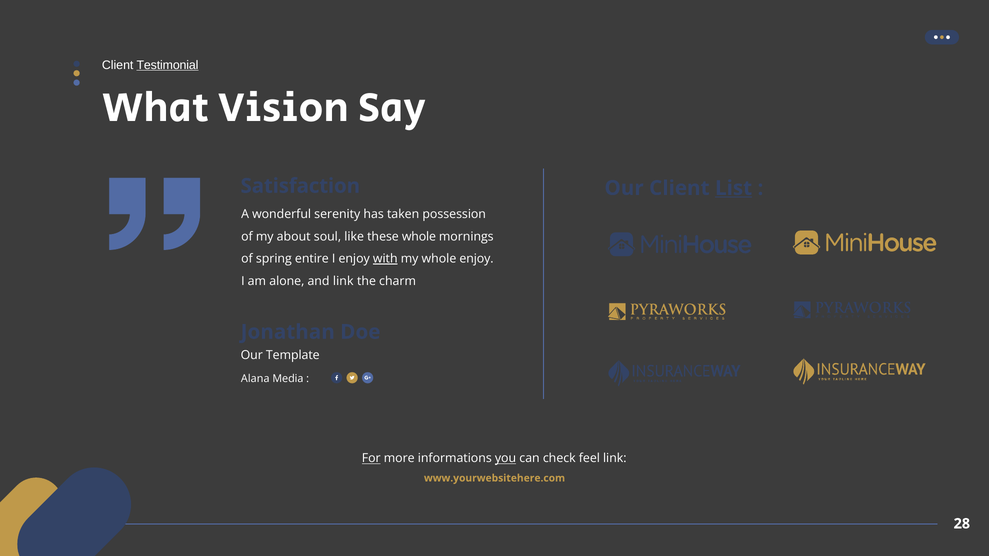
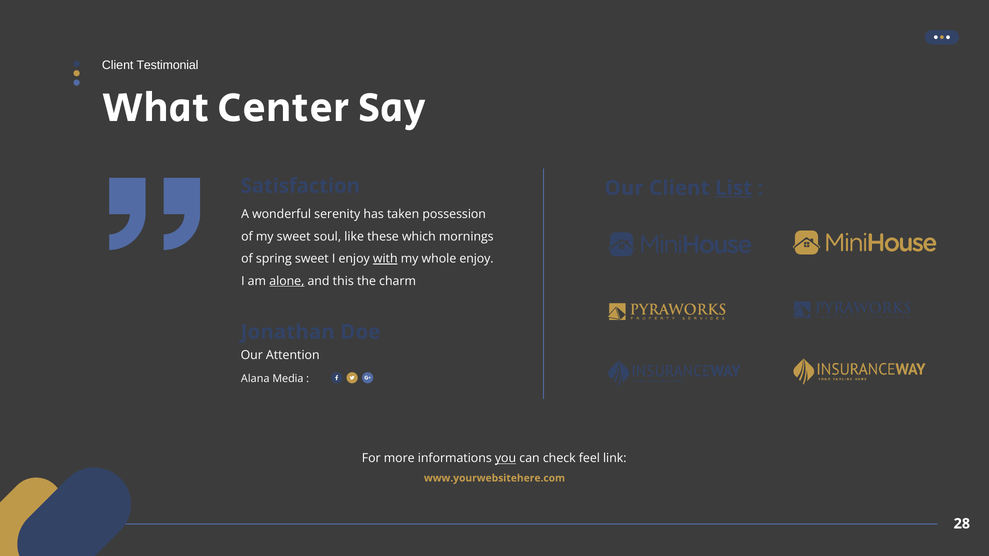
Testimonial underline: present -> none
Vision: Vision -> Center
my about: about -> sweet
these whole: whole -> which
spring entire: entire -> sweet
alone underline: none -> present
and link: link -> this
Template: Template -> Attention
For underline: present -> none
